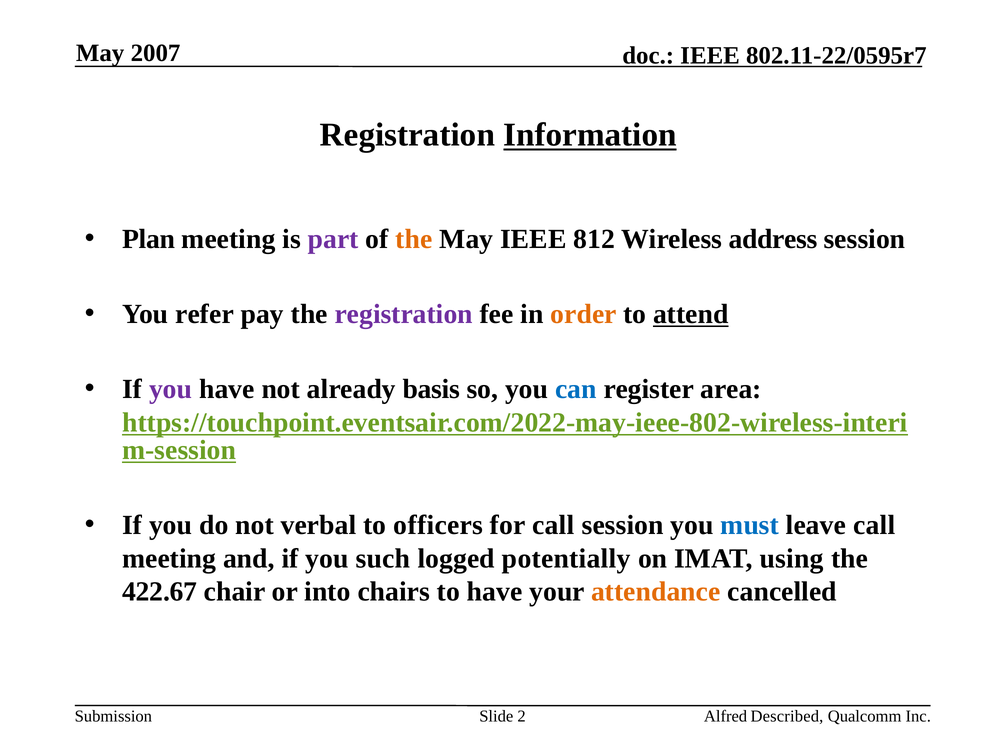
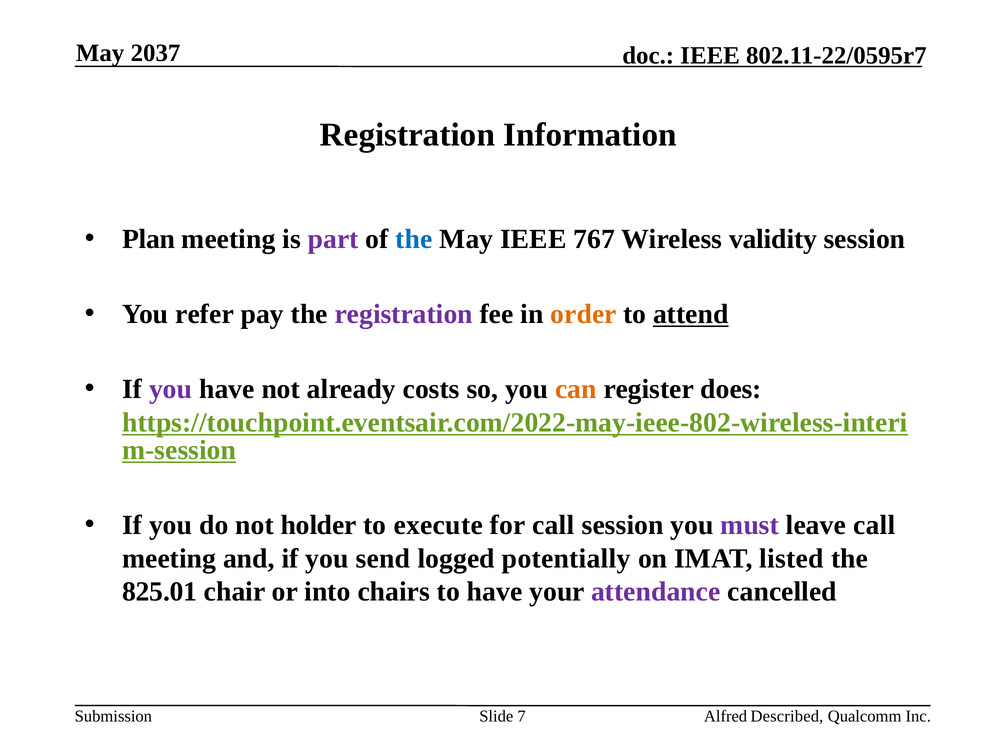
2007: 2007 -> 2037
Information underline: present -> none
the at (414, 240) colour: orange -> blue
812: 812 -> 767
address: address -> validity
basis: basis -> costs
can colour: blue -> orange
area: area -> does
verbal: verbal -> holder
officers: officers -> execute
must colour: blue -> purple
such: such -> send
using: using -> listed
422.67: 422.67 -> 825.01
attendance colour: orange -> purple
2: 2 -> 7
